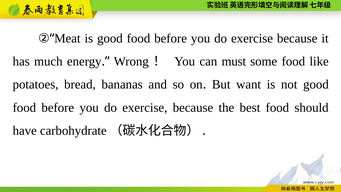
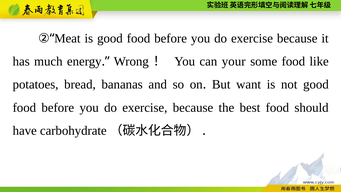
must: must -> your
